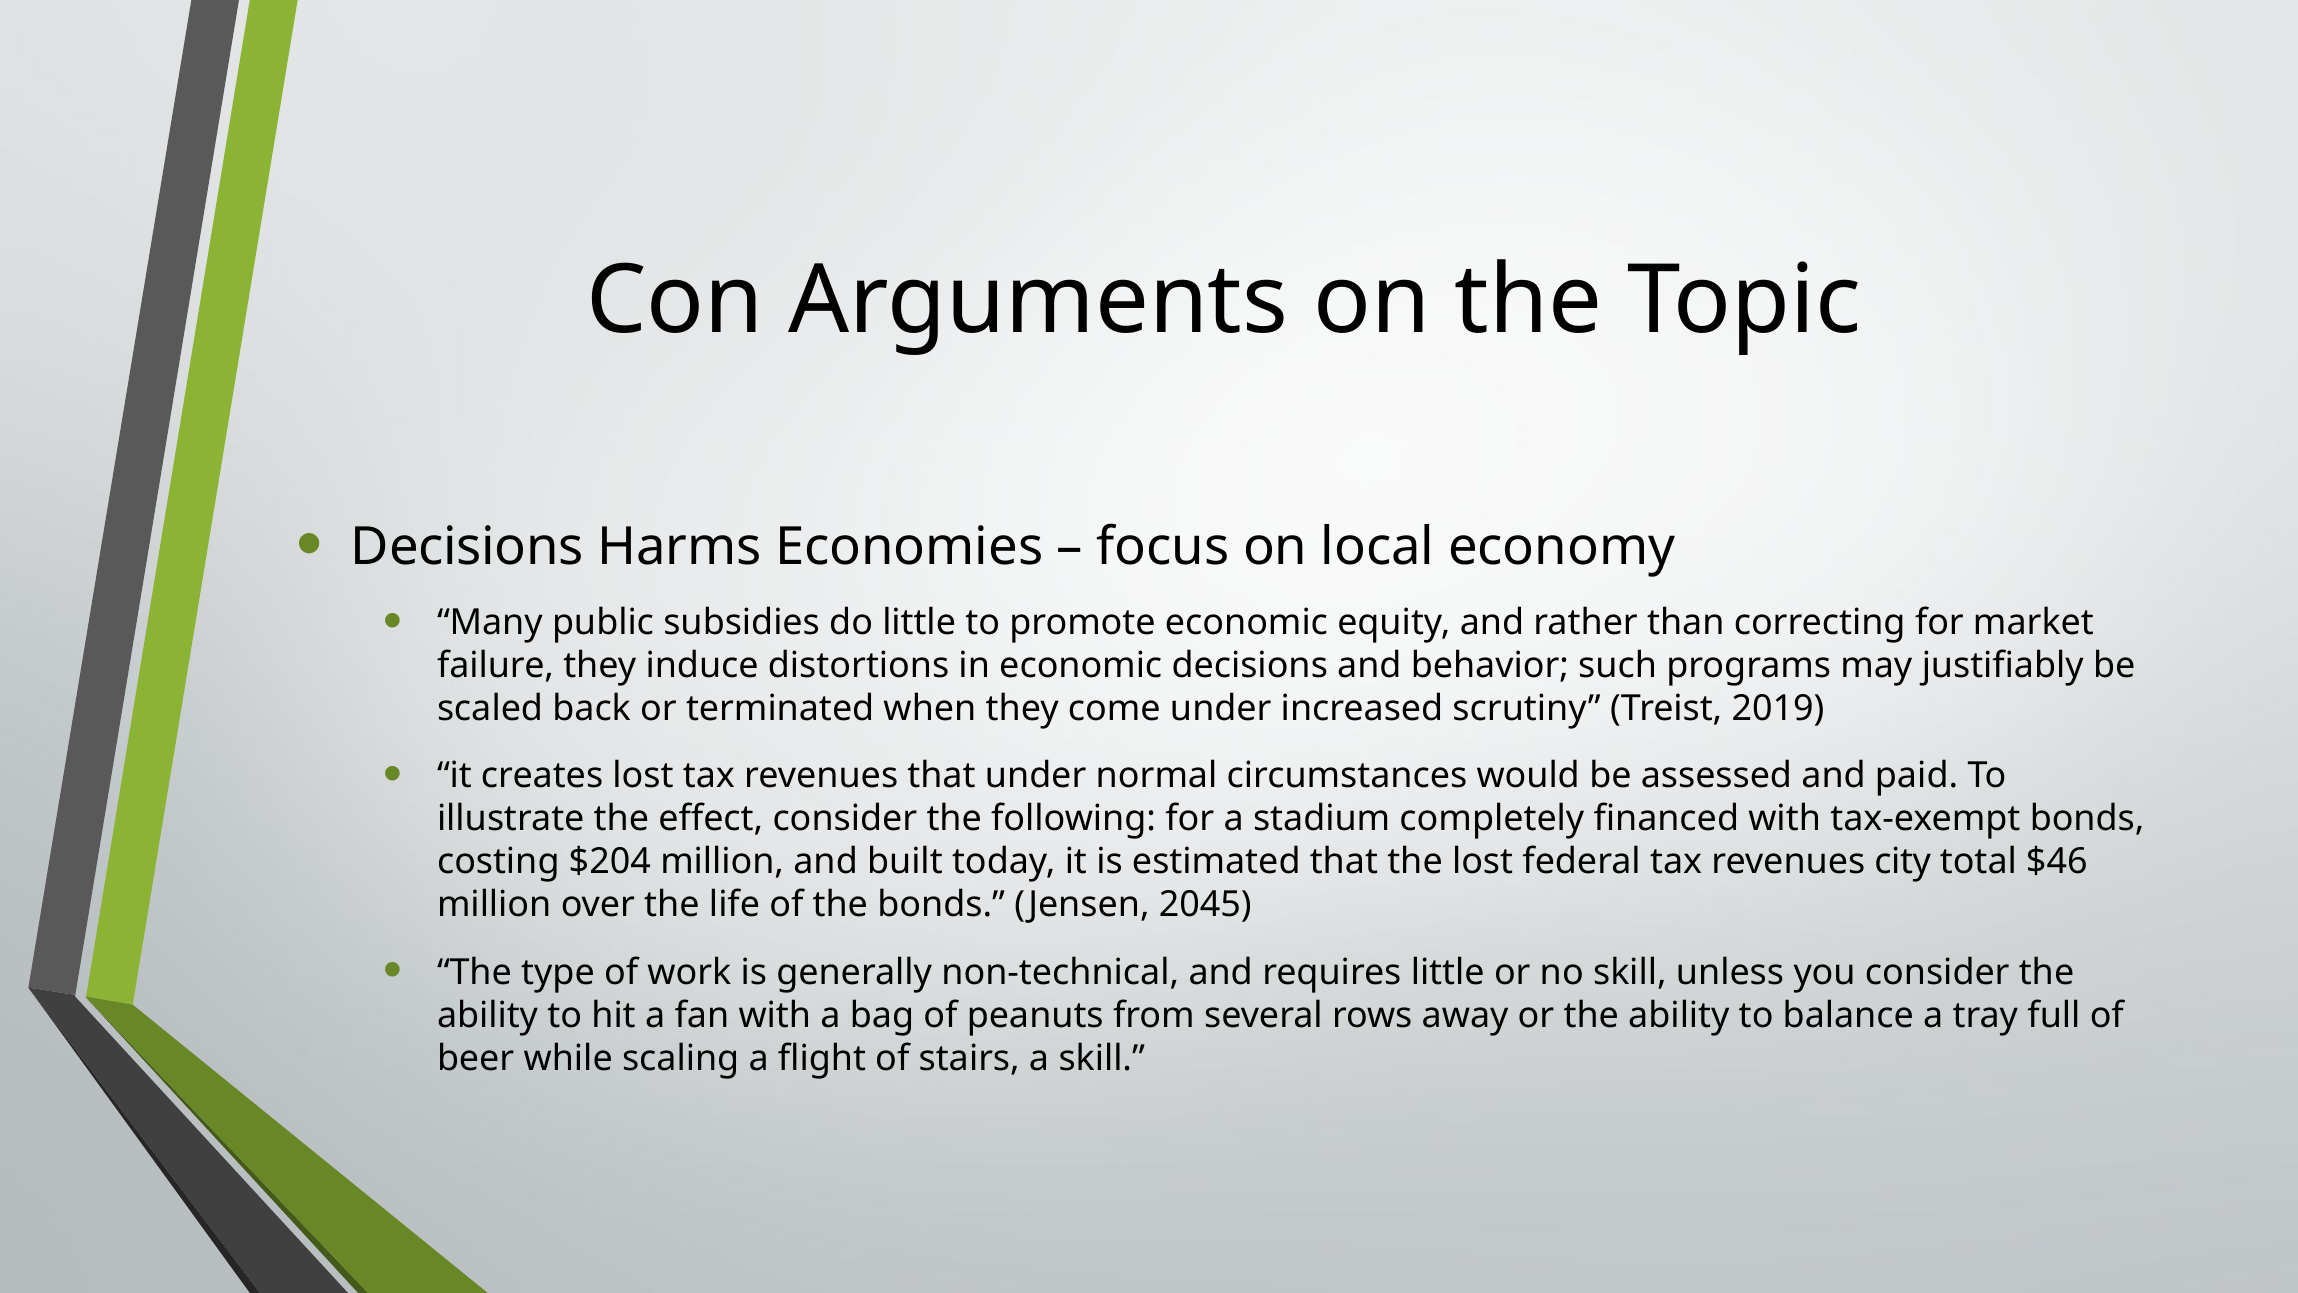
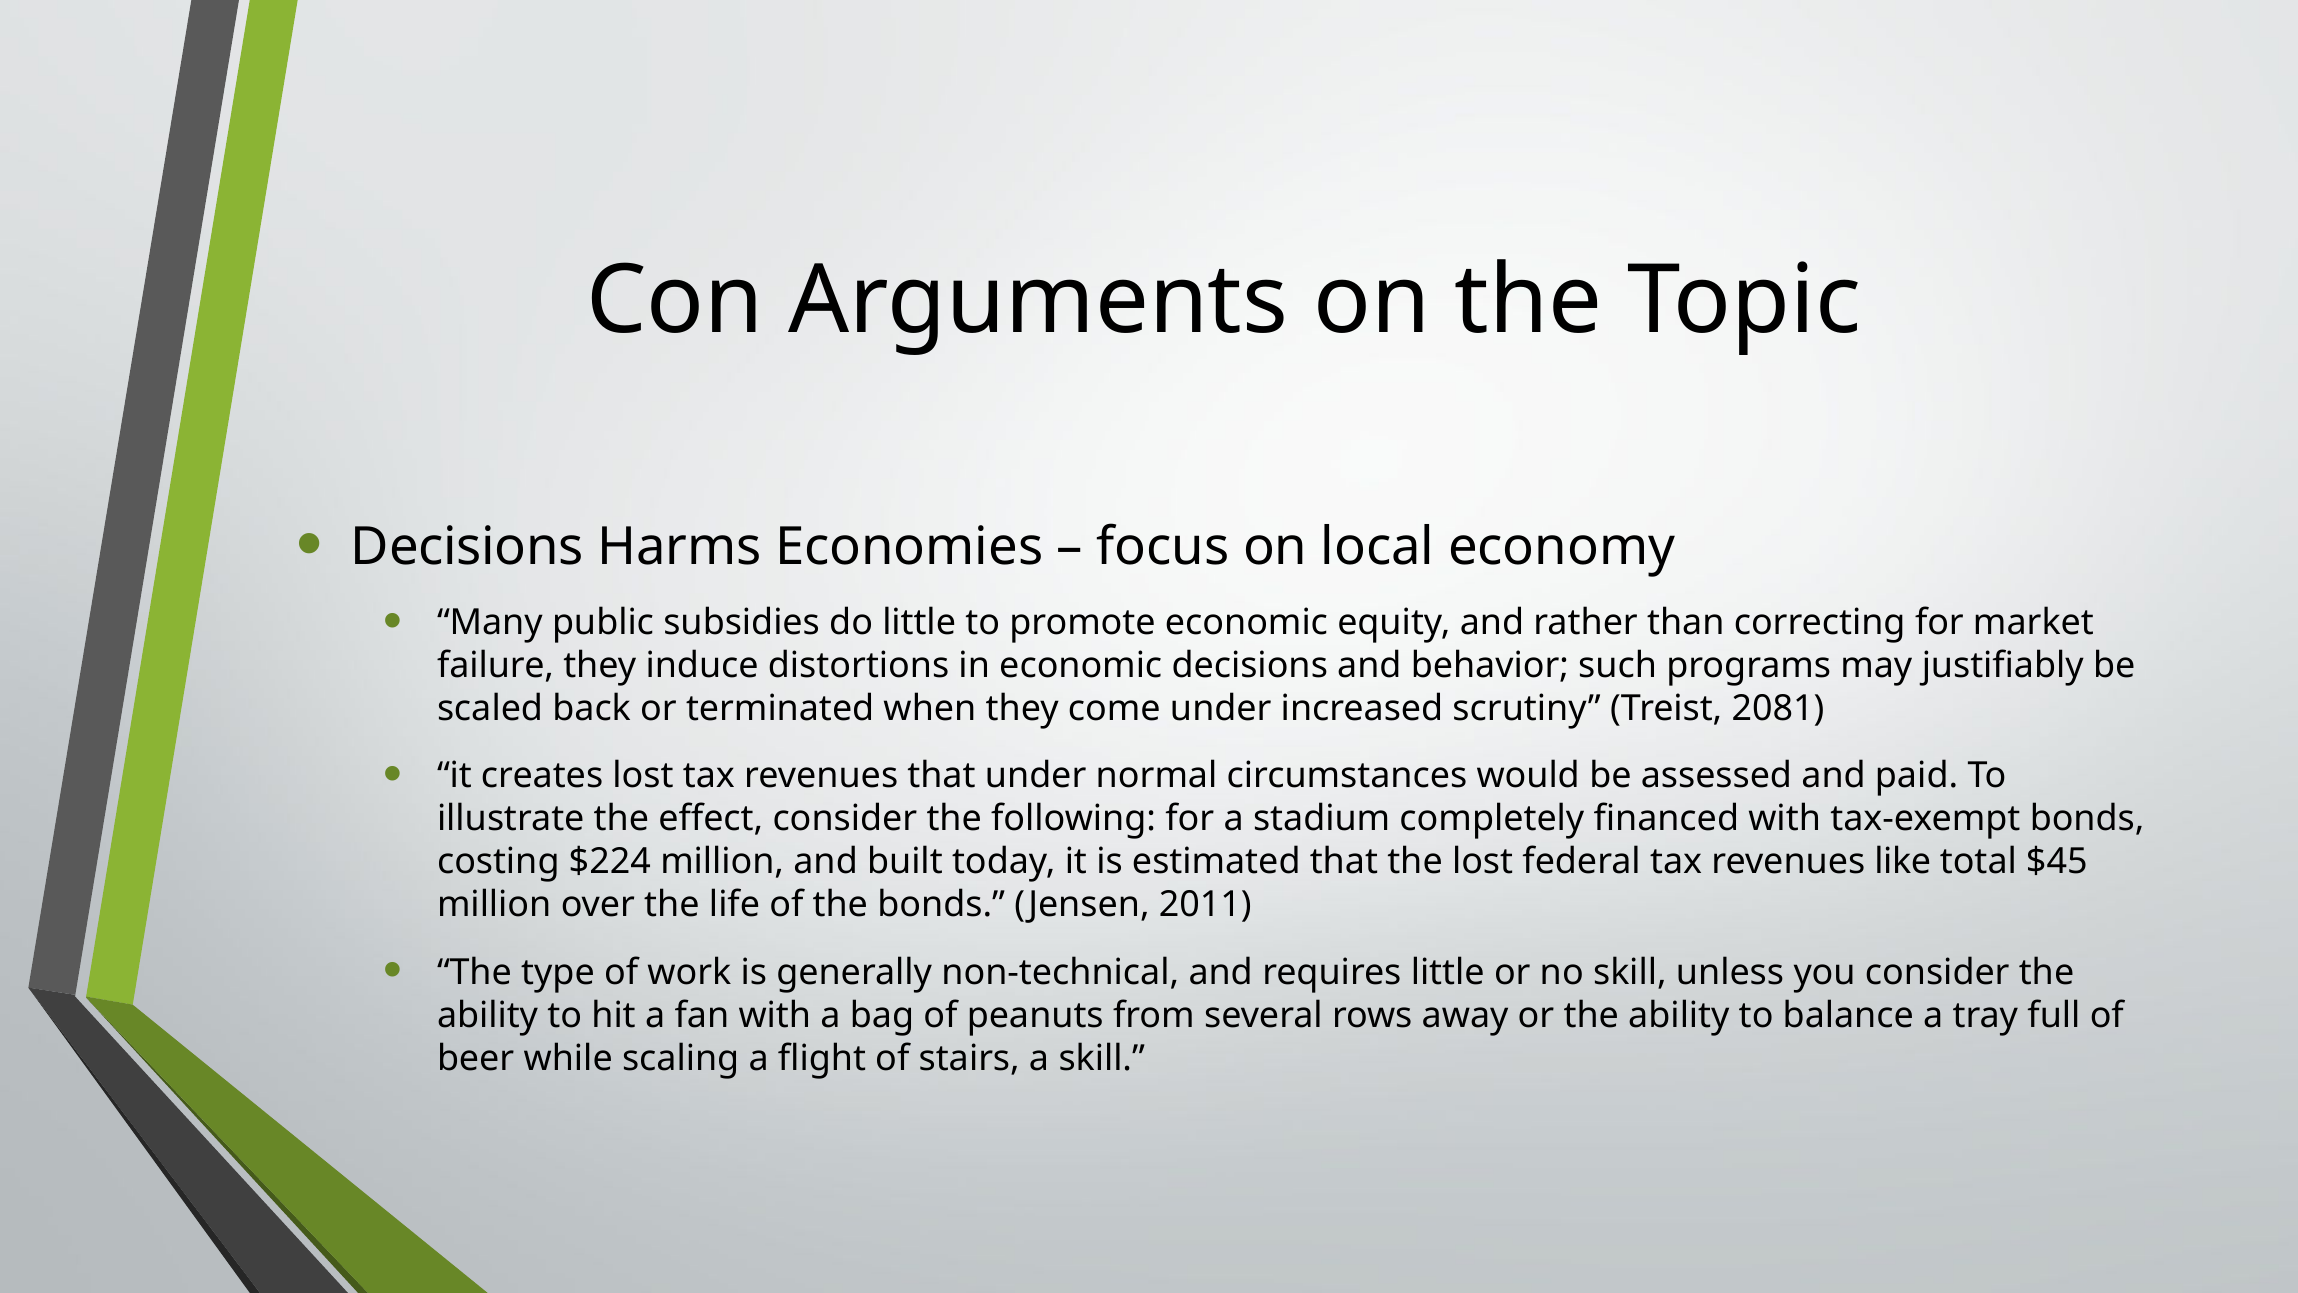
2019: 2019 -> 2081
$204: $204 -> $224
city: city -> like
$46: $46 -> $45
2045: 2045 -> 2011
